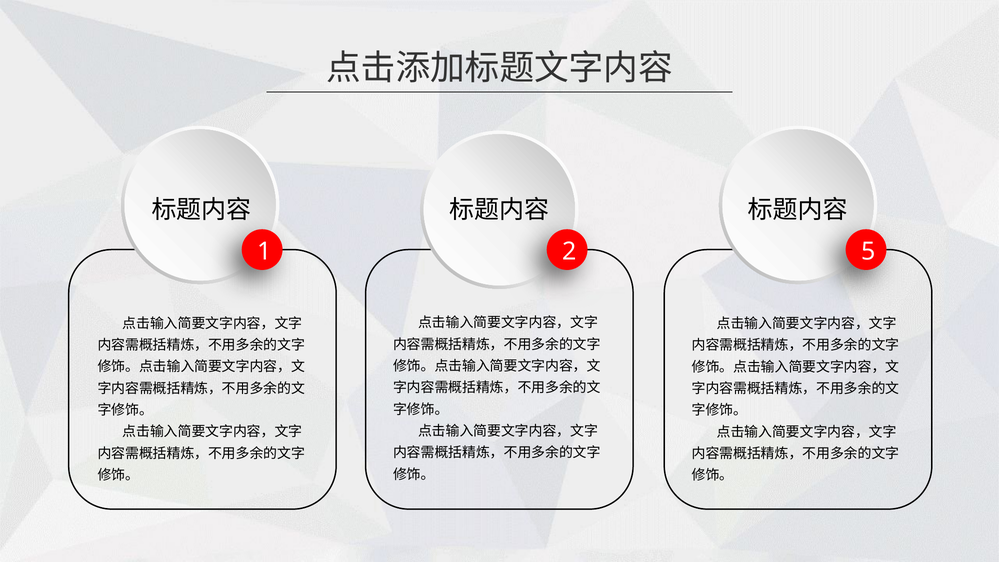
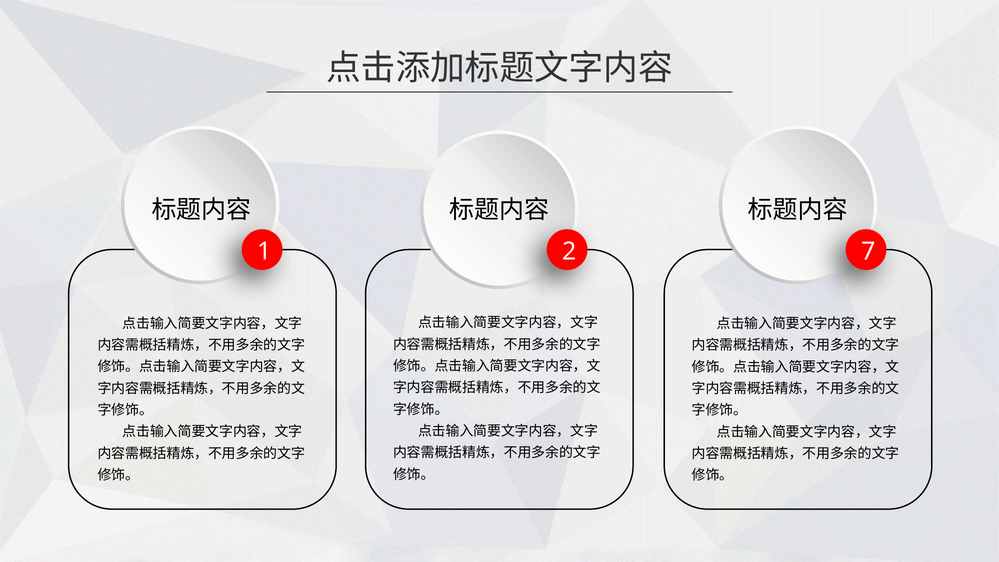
5: 5 -> 7
